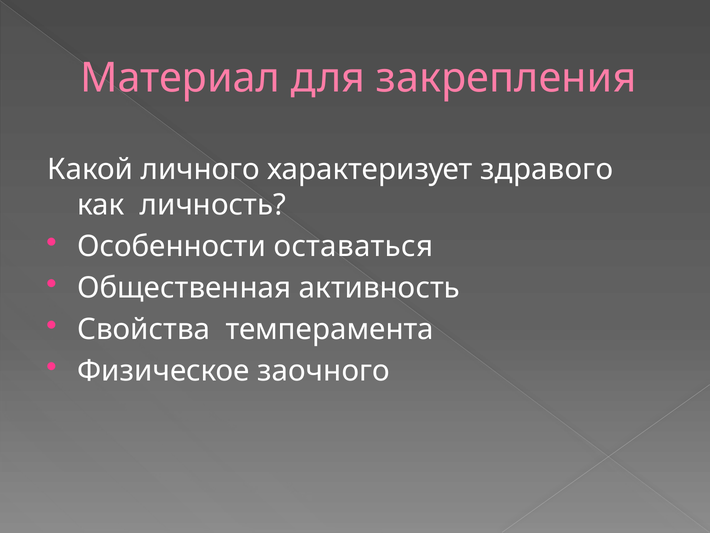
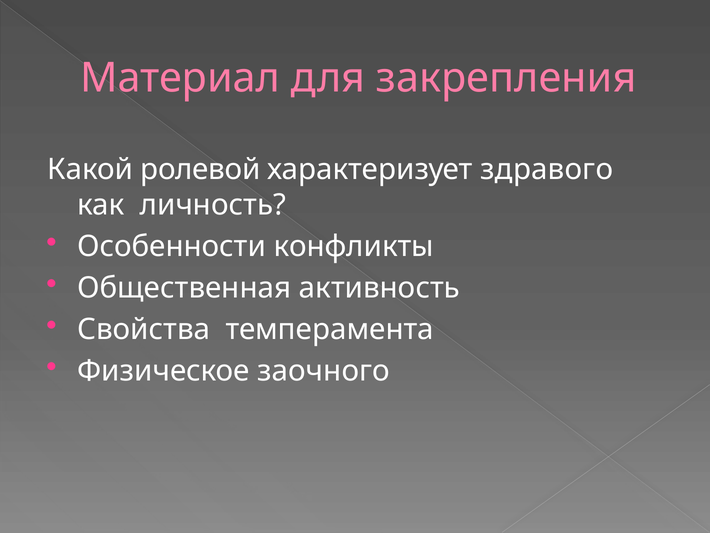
личного: личного -> ролевой
оставаться: оставаться -> конфликты
